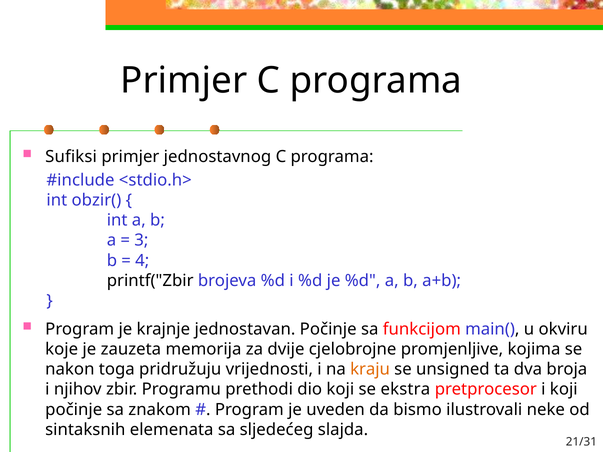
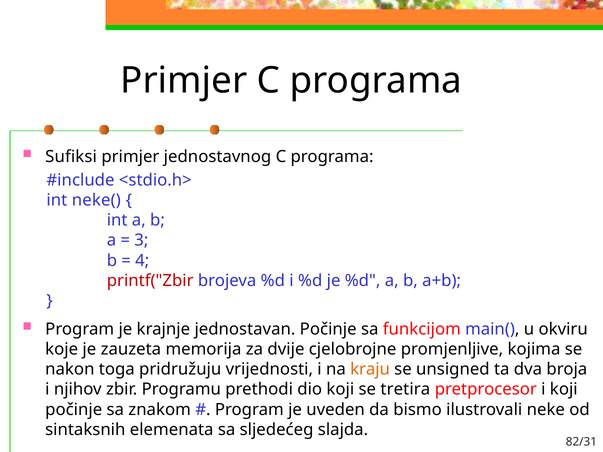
obzir(: obzir( -> neke(
printf("Zbir colour: black -> red
ekstra: ekstra -> tretira
21/31: 21/31 -> 82/31
